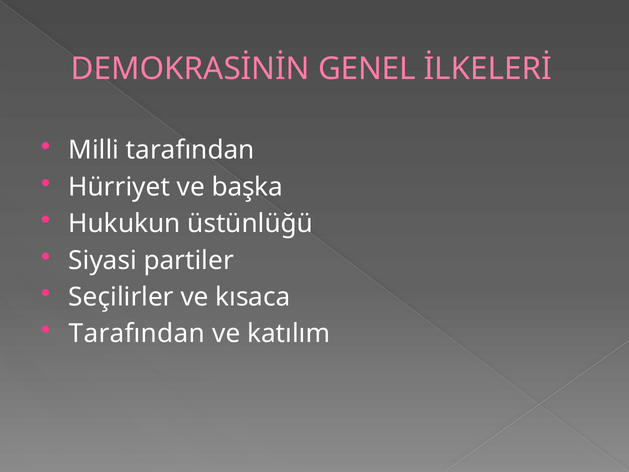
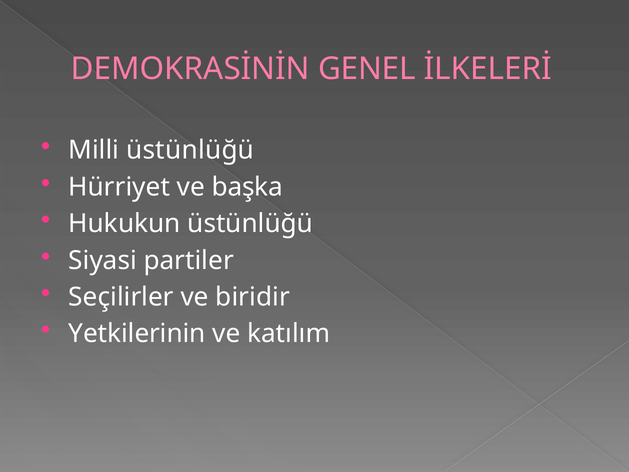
Milli tarafından: tarafından -> üstünlüğü
kısaca: kısaca -> biridir
Tarafından at (137, 334): Tarafından -> Yetkilerinin
